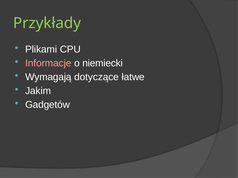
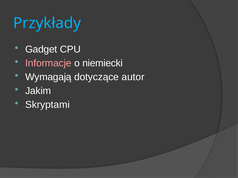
Przykłady colour: light green -> light blue
Plikami: Plikami -> Gadget
łatwe: łatwe -> autor
Gadgetów: Gadgetów -> Skryptami
